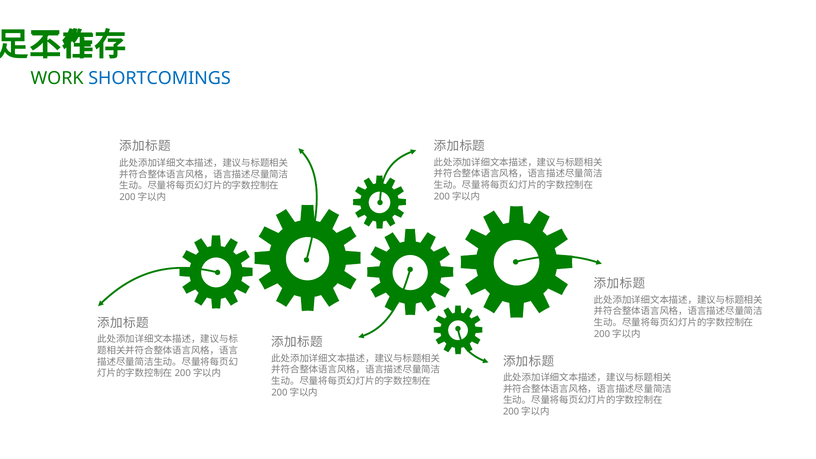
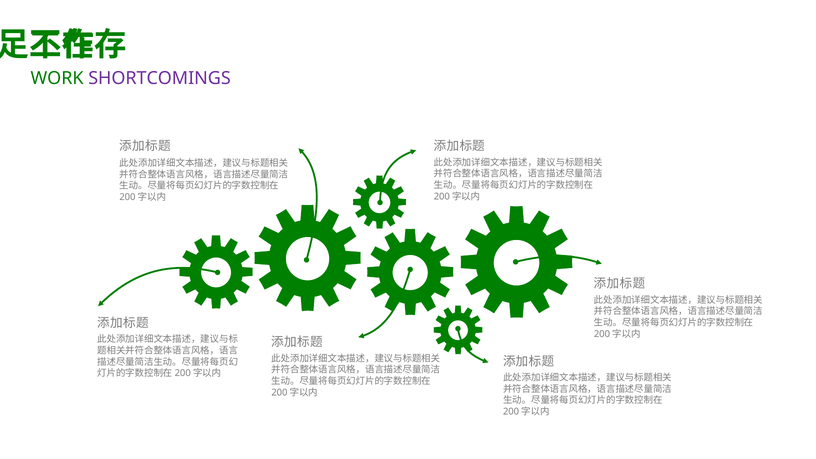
SHORTCOMINGS colour: blue -> purple
